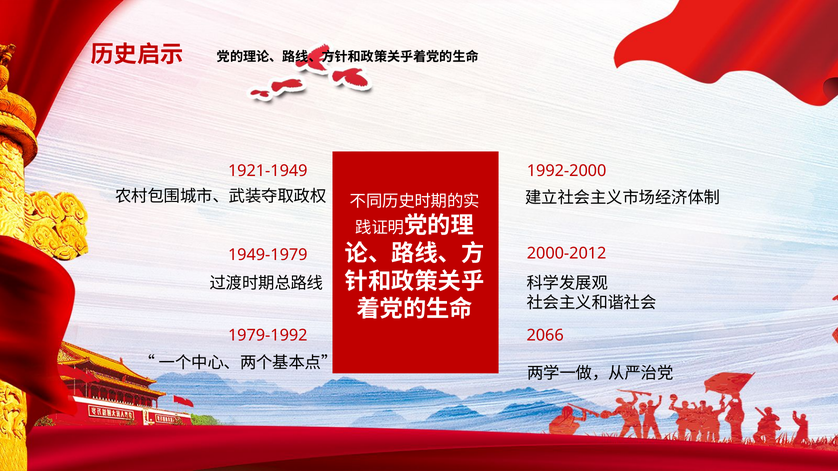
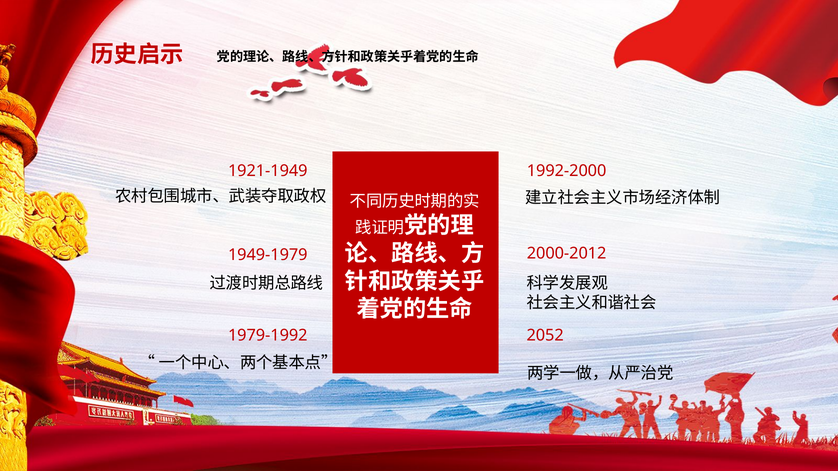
2066: 2066 -> 2052
